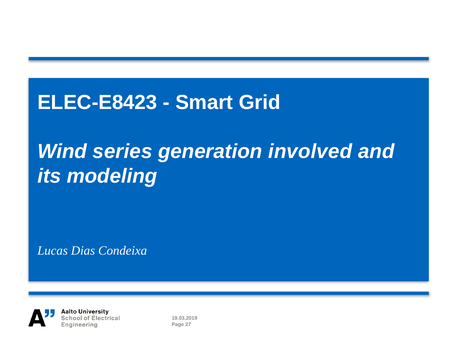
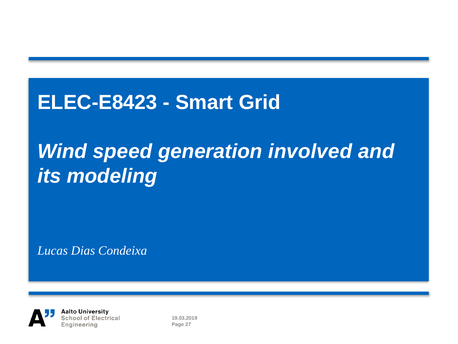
series: series -> speed
